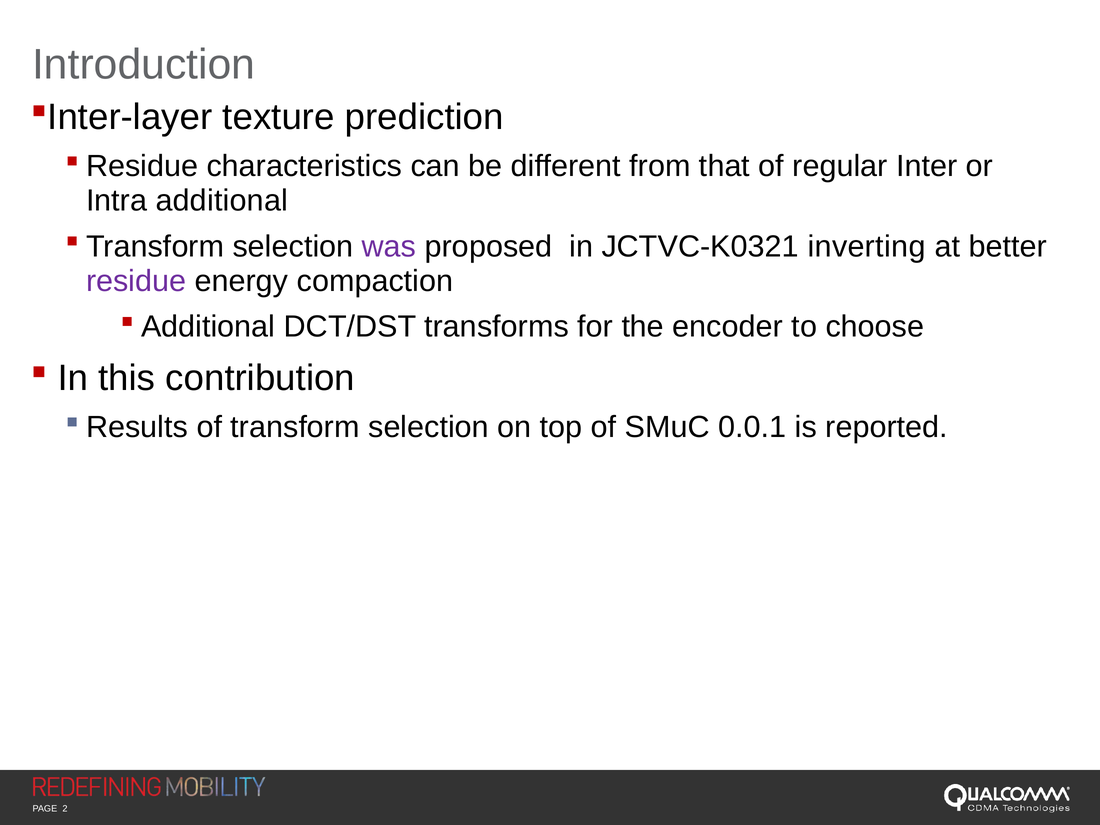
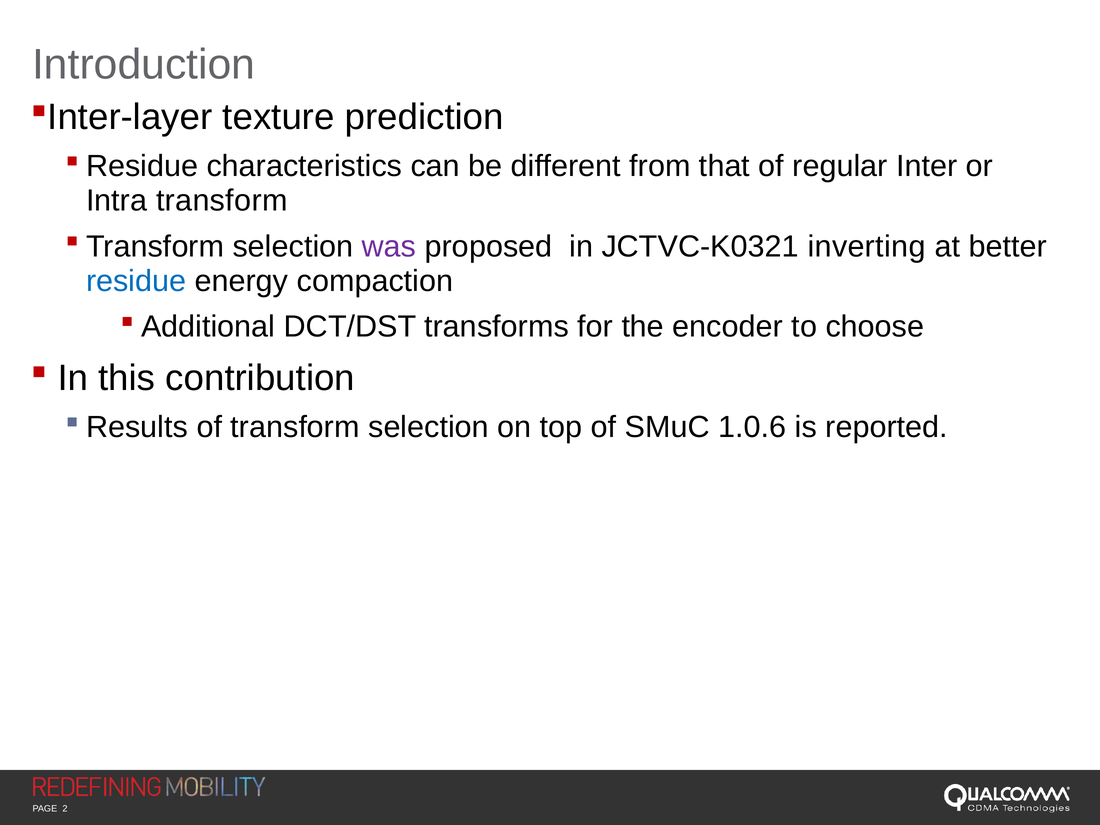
Intra additional: additional -> transform
residue colour: purple -> blue
0.0.1: 0.0.1 -> 1.0.6
